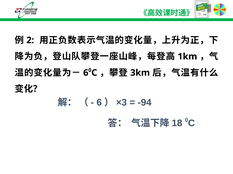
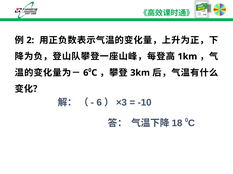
-94: -94 -> -10
